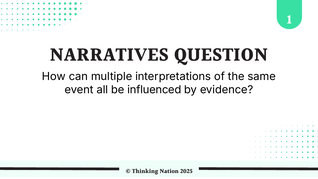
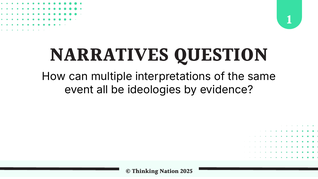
influenced: influenced -> ideologies
